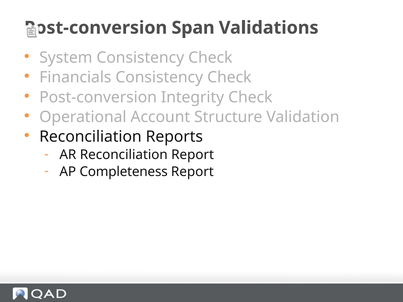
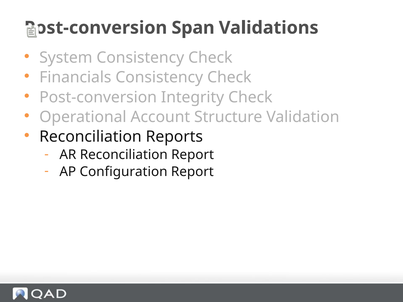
Completeness: Completeness -> Configuration
